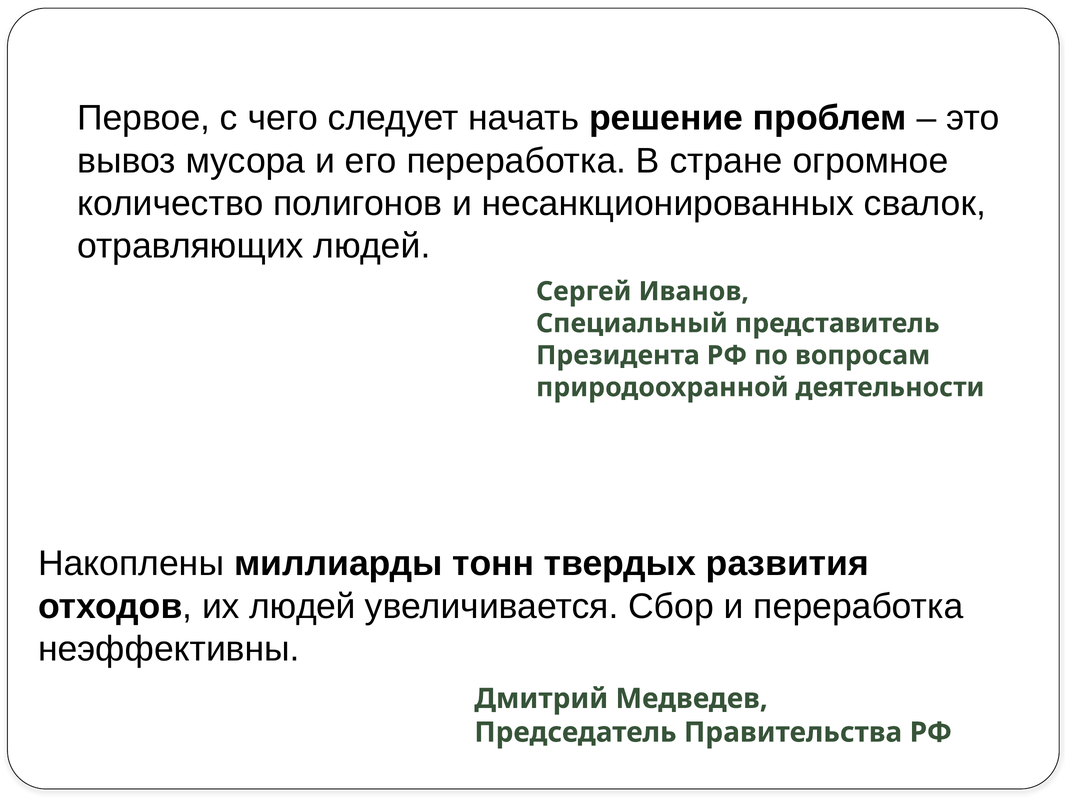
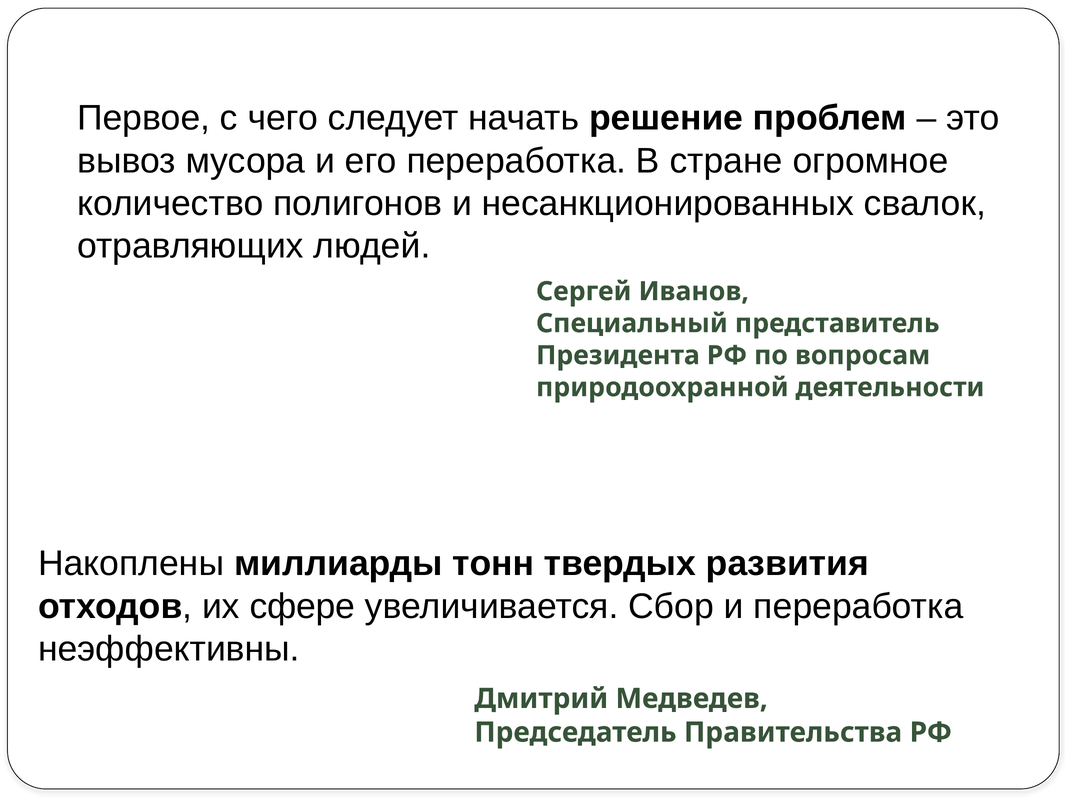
их людей: людей -> сфере
